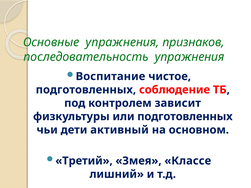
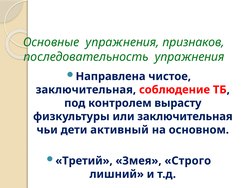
Воспитание: Воспитание -> Направлена
подготовленных at (86, 90): подготовленных -> заключительная
зависит: зависит -> вырасту
или подготовленных: подготовленных -> заключительная
Классе: Классе -> Строго
